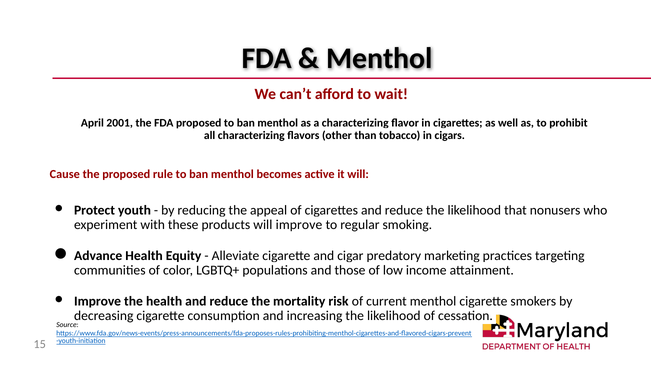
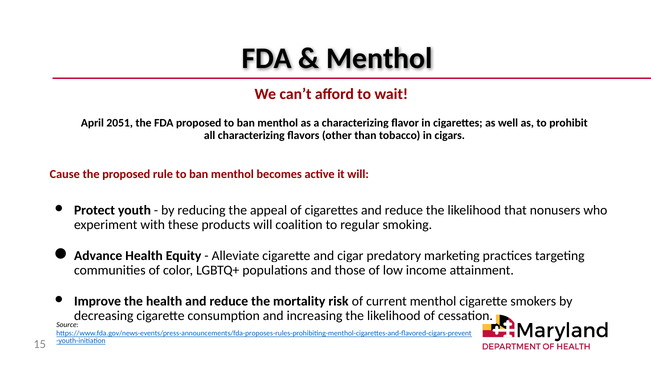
2001: 2001 -> 2051
will improve: improve -> coalition
